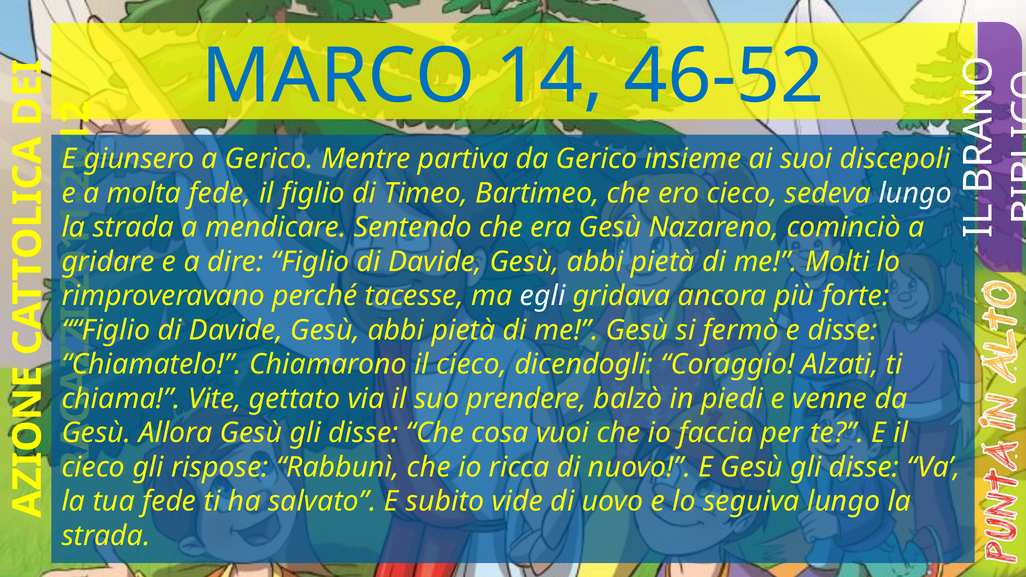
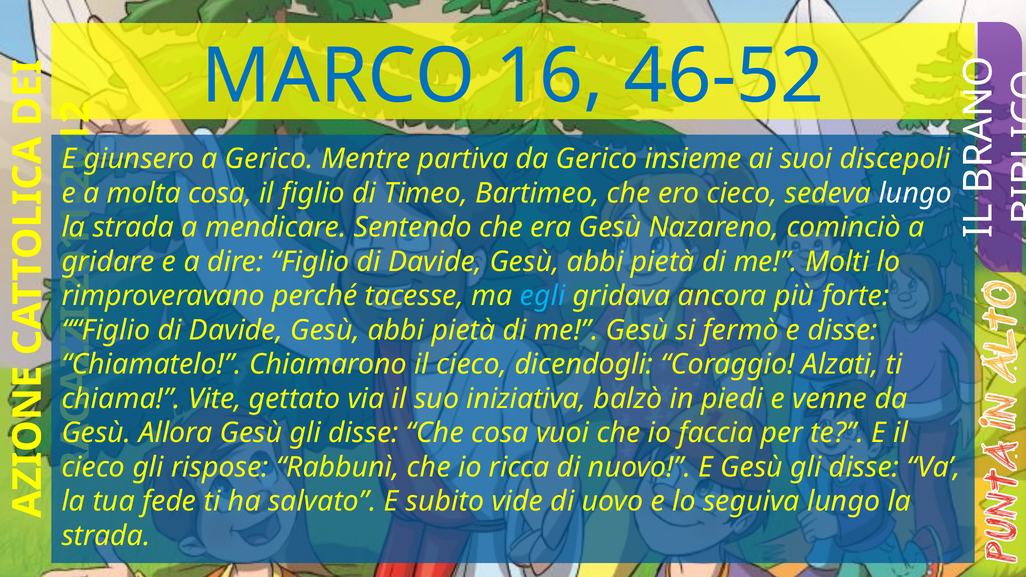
14: 14 -> 16
molta fede: fede -> cosa
egli colour: white -> light blue
prendere: prendere -> iniziativa
